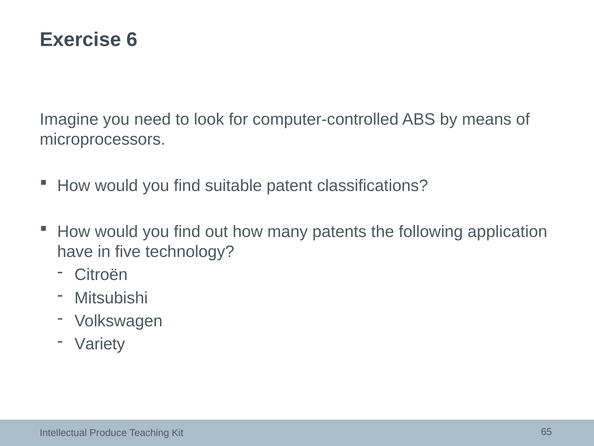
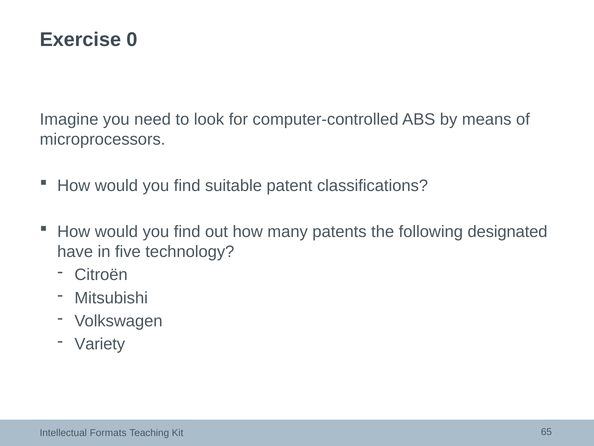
6: 6 -> 0
application: application -> designated
Produce: Produce -> Formats
